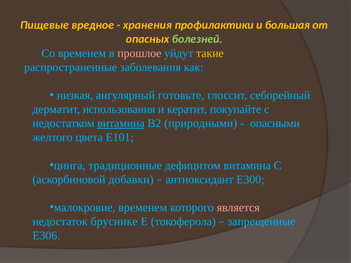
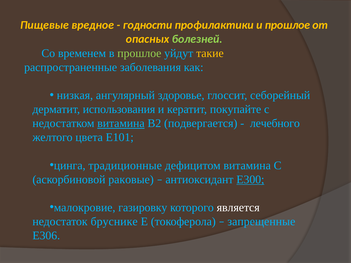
хранения: хранения -> годности
и большая: большая -> прошлое
прошлое at (139, 53) colour: pink -> light green
готовьте: готовьте -> здоровье
природными: природными -> подвергается
опасными: опасными -> лечебного
добавки: добавки -> раковые
Е300 underline: none -> present
малокровие временем: временем -> газировку
является colour: pink -> white
